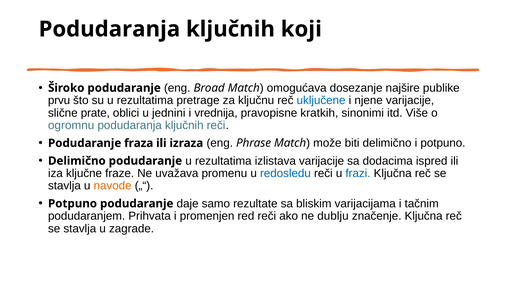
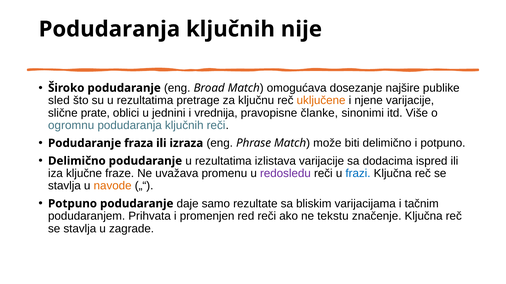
koji: koji -> nije
prvu: prvu -> sled
uključene colour: blue -> orange
kratkih: kratkih -> članke
redosledu colour: blue -> purple
dublju: dublju -> tekstu
